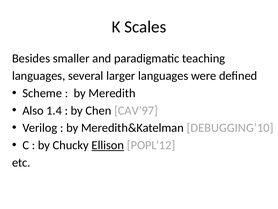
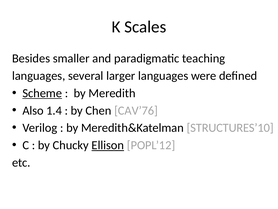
Scheme underline: none -> present
CAV’97: CAV’97 -> CAV’76
DEBUGGING’10: DEBUGGING’10 -> STRUCTURES’10
